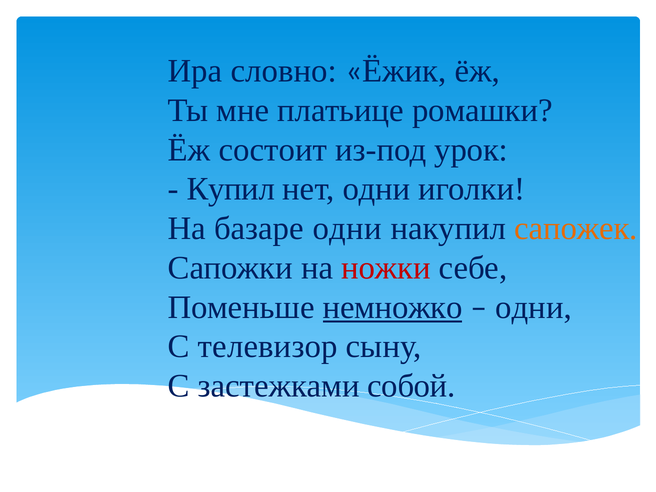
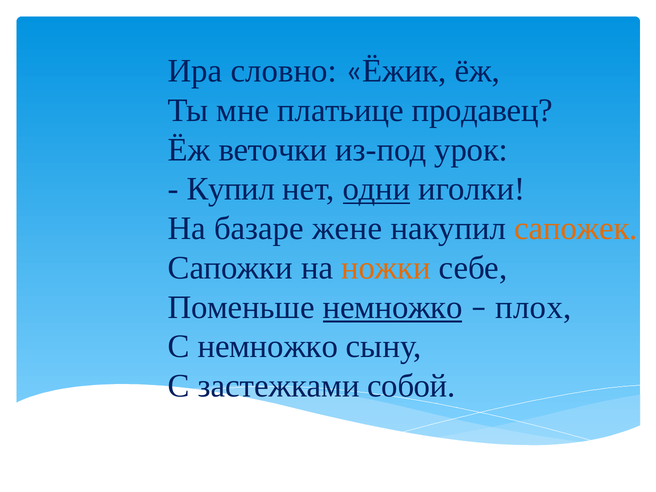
ромашки: ромашки -> продавец
состоит: состоит -> веточки
одни at (377, 189) underline: none -> present
базаре одни: одни -> жене
ножки colour: red -> orange
одни at (533, 307): одни -> плох
С телевизор: телевизор -> немножко
